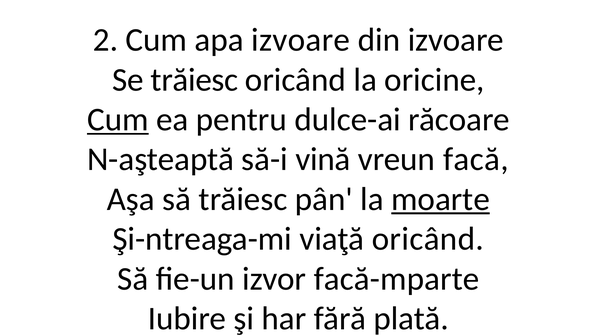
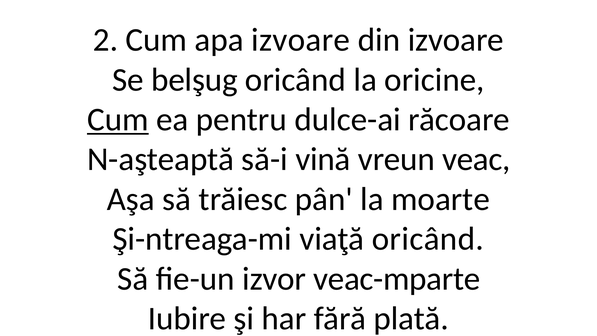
Se trăiesc: trăiesc -> belşug
facă: facă -> veac
moarte underline: present -> none
facă-mparte: facă-mparte -> veac-mparte
